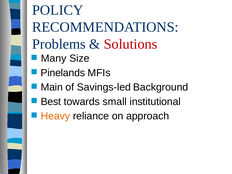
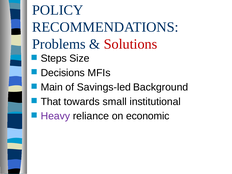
Many: Many -> Steps
Pinelands: Pinelands -> Decisions
Best: Best -> That
Heavy colour: orange -> purple
approach: approach -> economic
